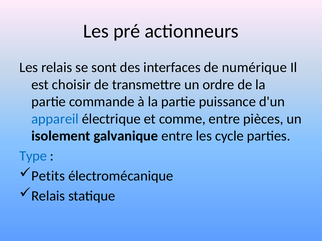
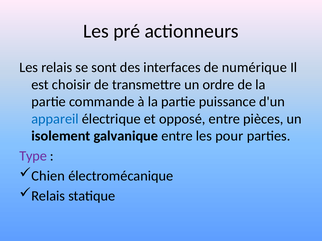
comme: comme -> opposé
cycle: cycle -> pour
Type colour: blue -> purple
Petits: Petits -> Chien
